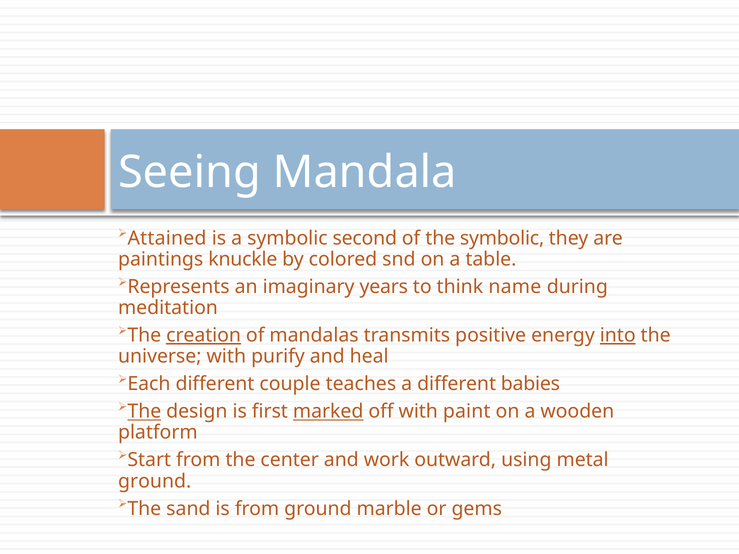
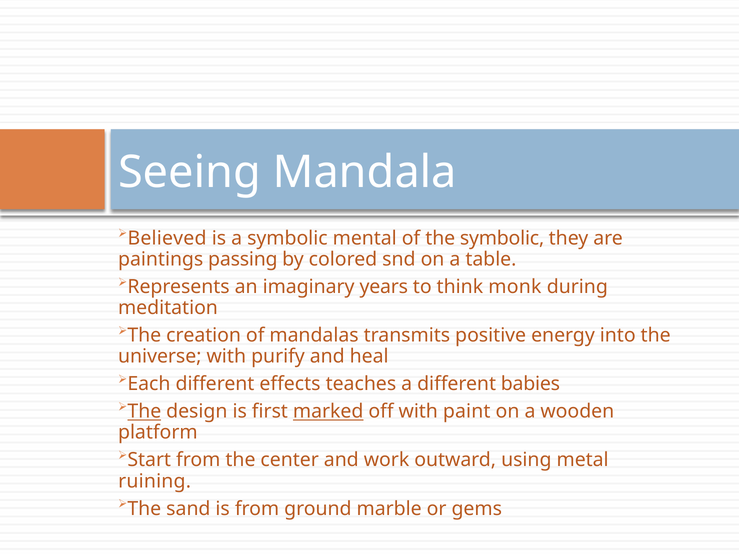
Attained: Attained -> Believed
second: second -> mental
knuckle: knuckle -> passing
name: name -> monk
creation underline: present -> none
into underline: present -> none
couple: couple -> effects
ground at (155, 481): ground -> ruining
